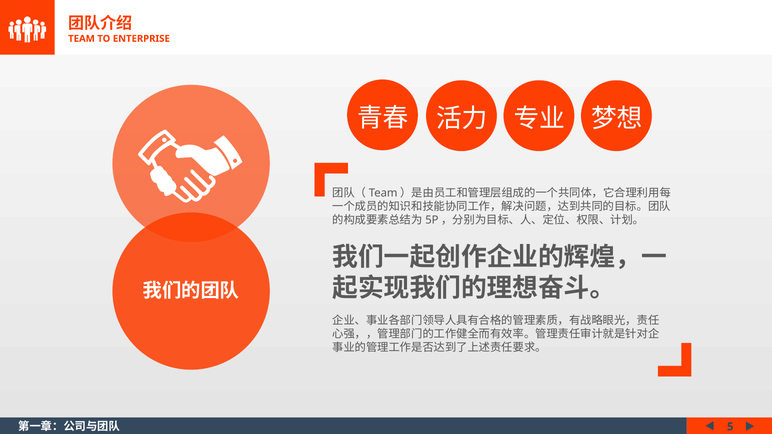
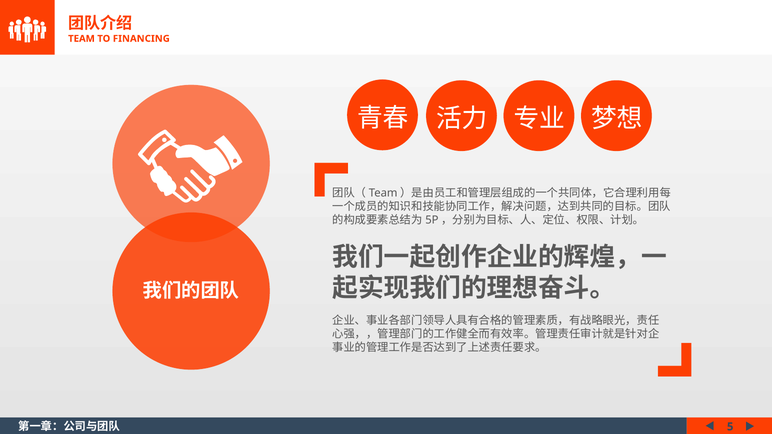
ENTERPRISE: ENTERPRISE -> FINANCING
